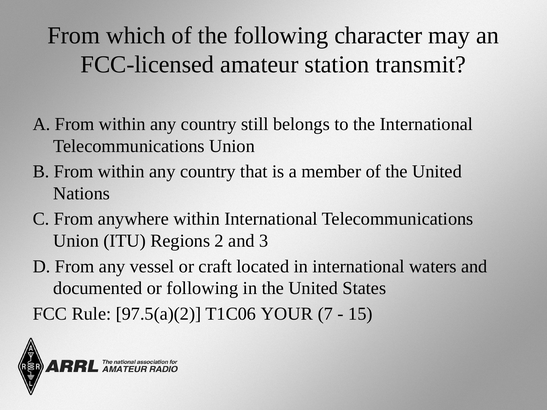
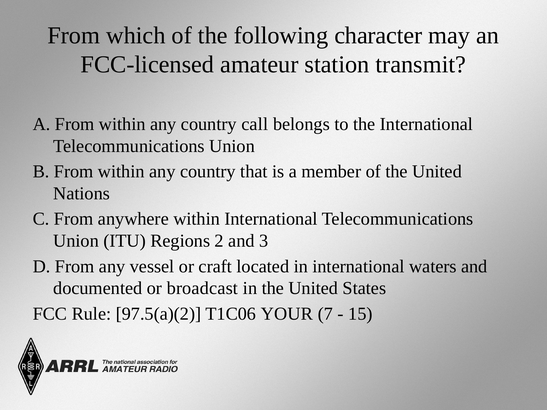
still: still -> call
or following: following -> broadcast
